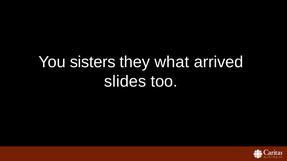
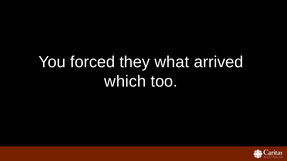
sisters: sisters -> forced
slides: slides -> which
